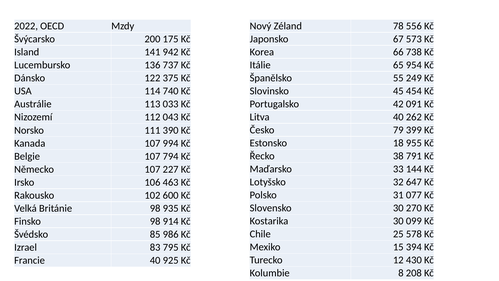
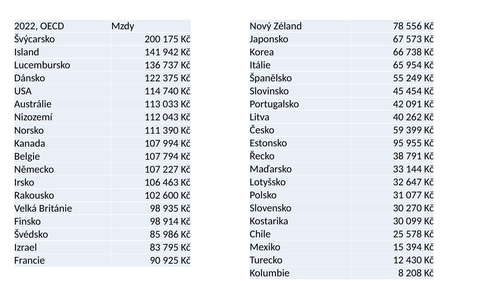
79: 79 -> 59
18: 18 -> 95
Francie 40: 40 -> 90
